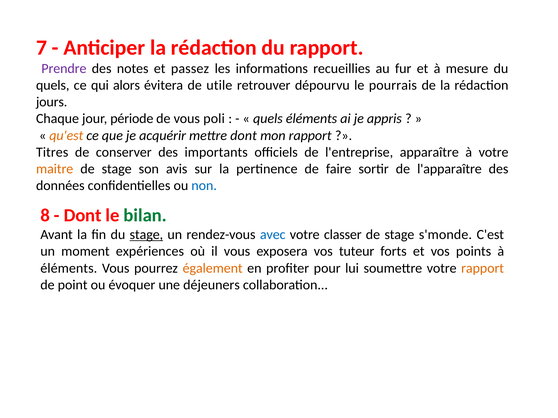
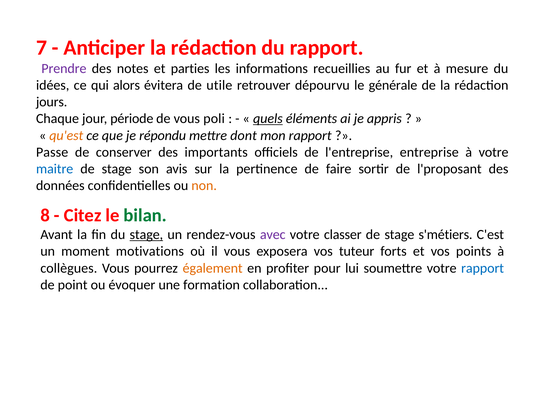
passez: passez -> parties
quels at (53, 85): quels -> idées
pourrais: pourrais -> générale
quels at (268, 119) underline: none -> present
acquérir: acquérir -> répondu
Titres: Titres -> Passe
apparaître: apparaître -> entreprise
maitre colour: orange -> blue
l'apparaître: l'apparaître -> l'proposant
non colour: blue -> orange
Dont at (83, 216): Dont -> Citez
avec colour: blue -> purple
s'monde: s'monde -> s'métiers
expériences: expériences -> motivations
éléments at (69, 268): éléments -> collègues
rapport at (483, 268) colour: orange -> blue
déjeuners: déjeuners -> formation
